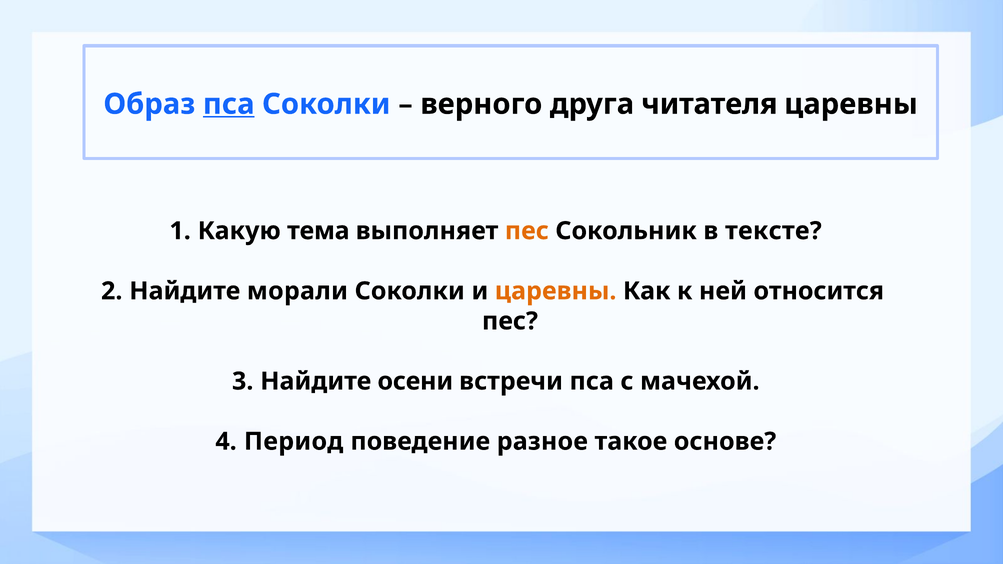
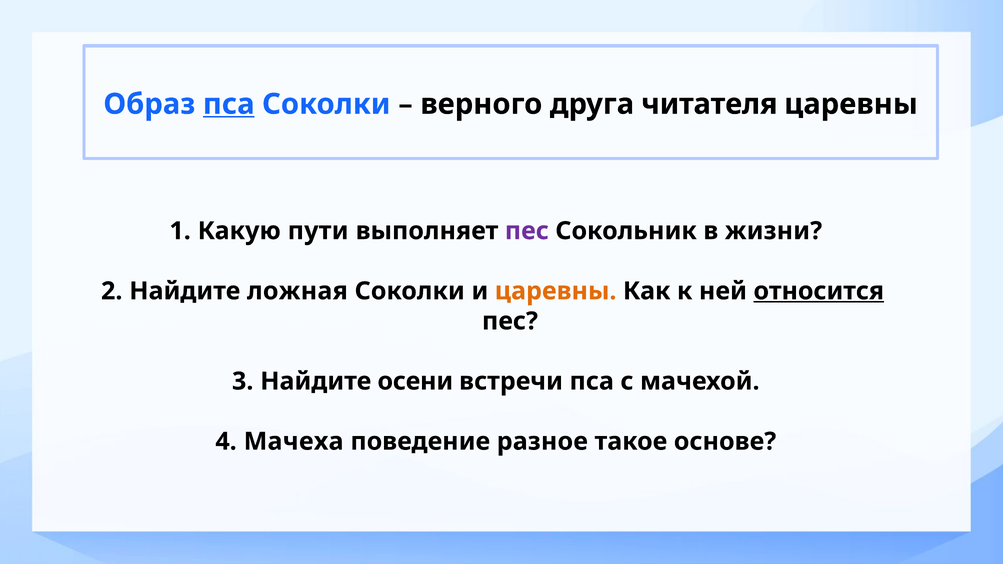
тема: тема -> пути
пес at (527, 231) colour: orange -> purple
тексте: тексте -> жизни
морали: морали -> ложная
относится underline: none -> present
Период: Период -> Мачеха
